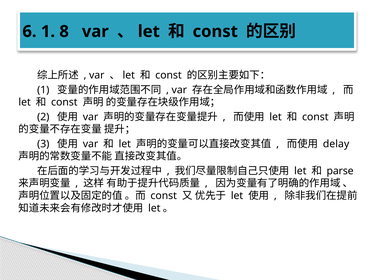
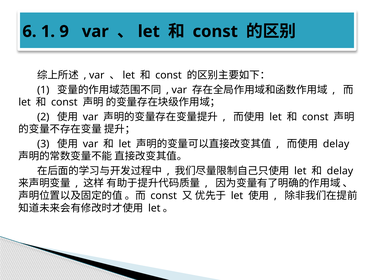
8: 8 -> 9
parse at (340, 171): parse -> delay
